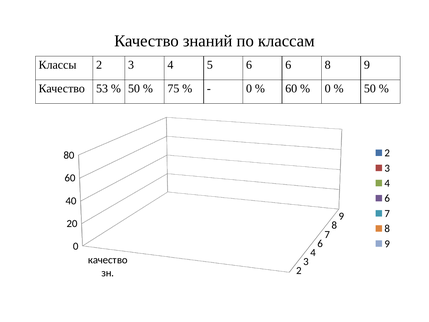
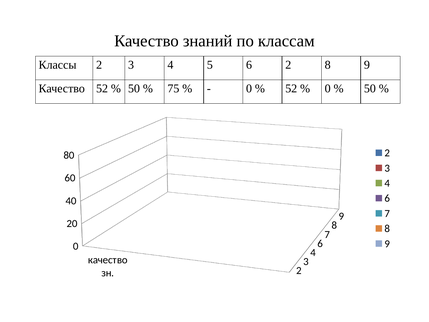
6 6: 6 -> 2
Качество 53: 53 -> 52
60 at (291, 88): 60 -> 52
